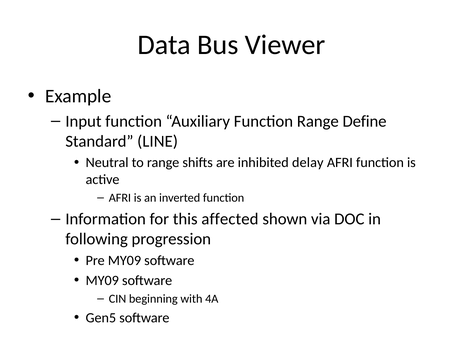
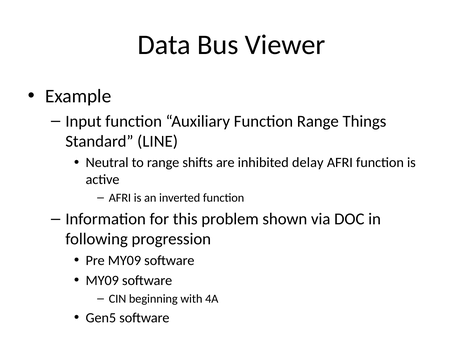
Define: Define -> Things
affected: affected -> problem
